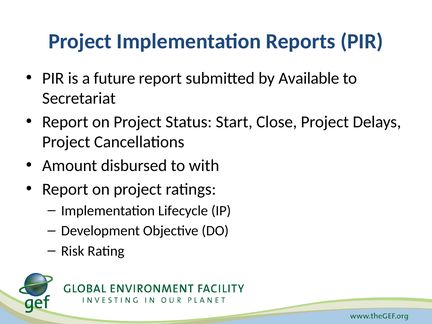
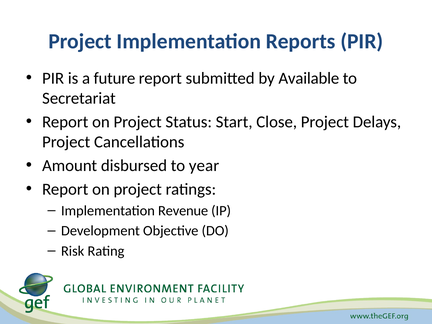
with: with -> year
Lifecycle: Lifecycle -> Revenue
